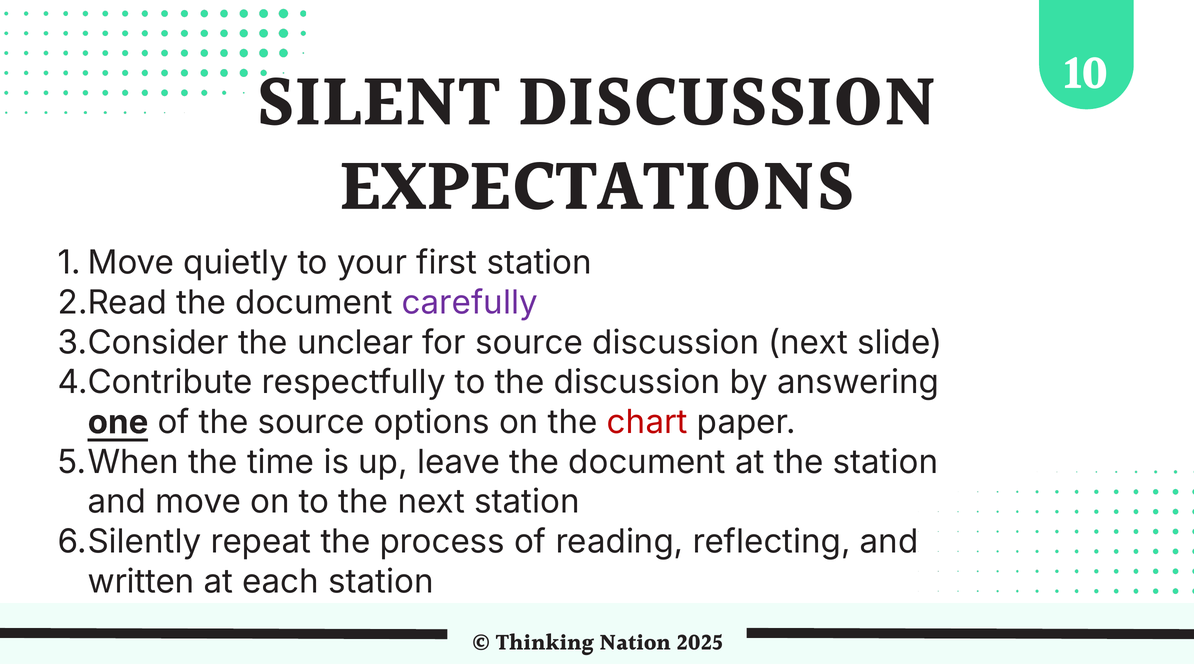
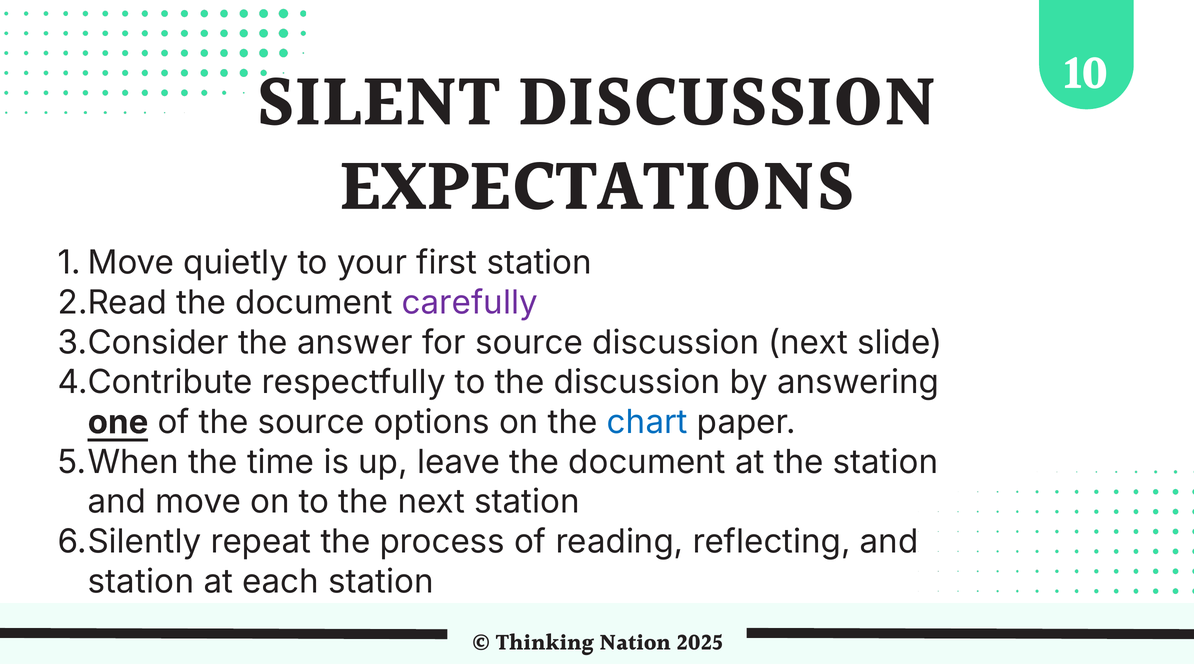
unclear: unclear -> answer
chart colour: red -> blue
written at (141, 581): written -> station
